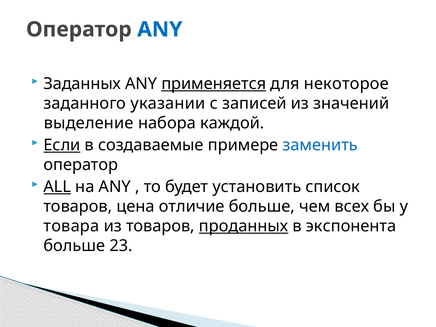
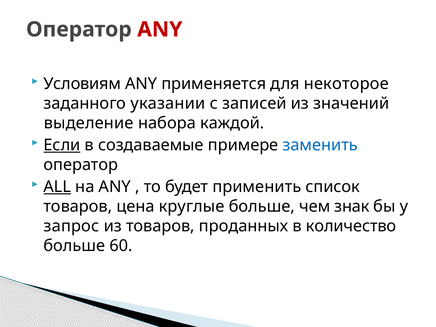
ANY at (160, 29) colour: blue -> red
Заданных: Заданных -> Условиям
применяется underline: present -> none
установить: установить -> применить
отличие: отличие -> круглые
всех: всех -> знак
товара: товара -> запрос
проданных underline: present -> none
экспонента: экспонента -> количество
23: 23 -> 60
